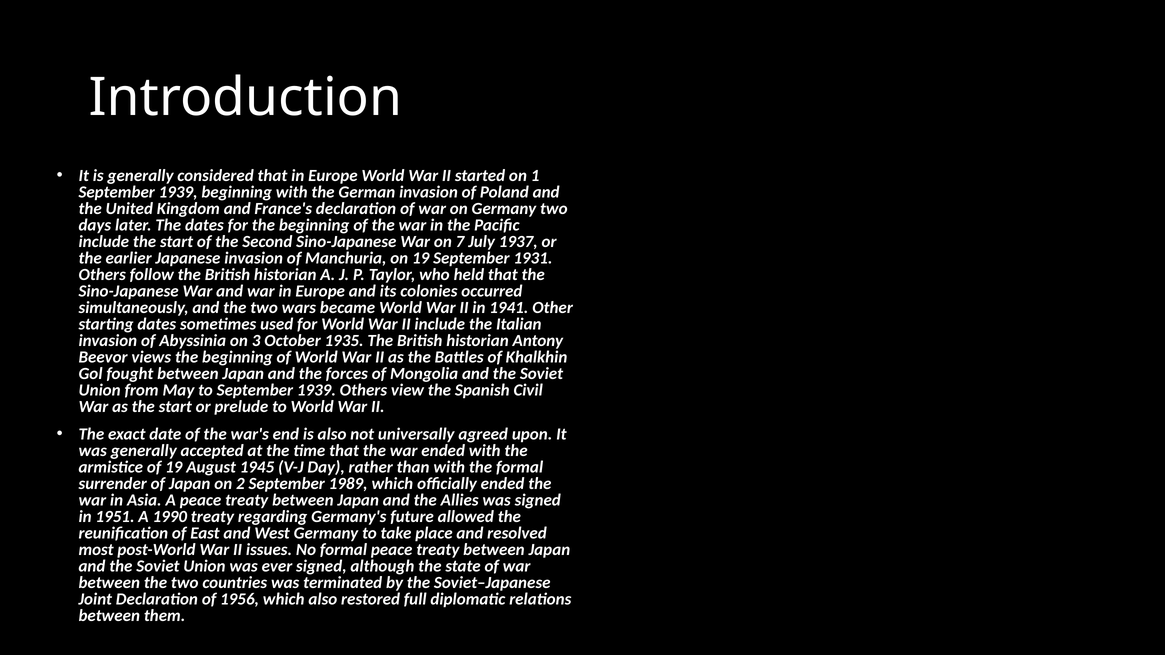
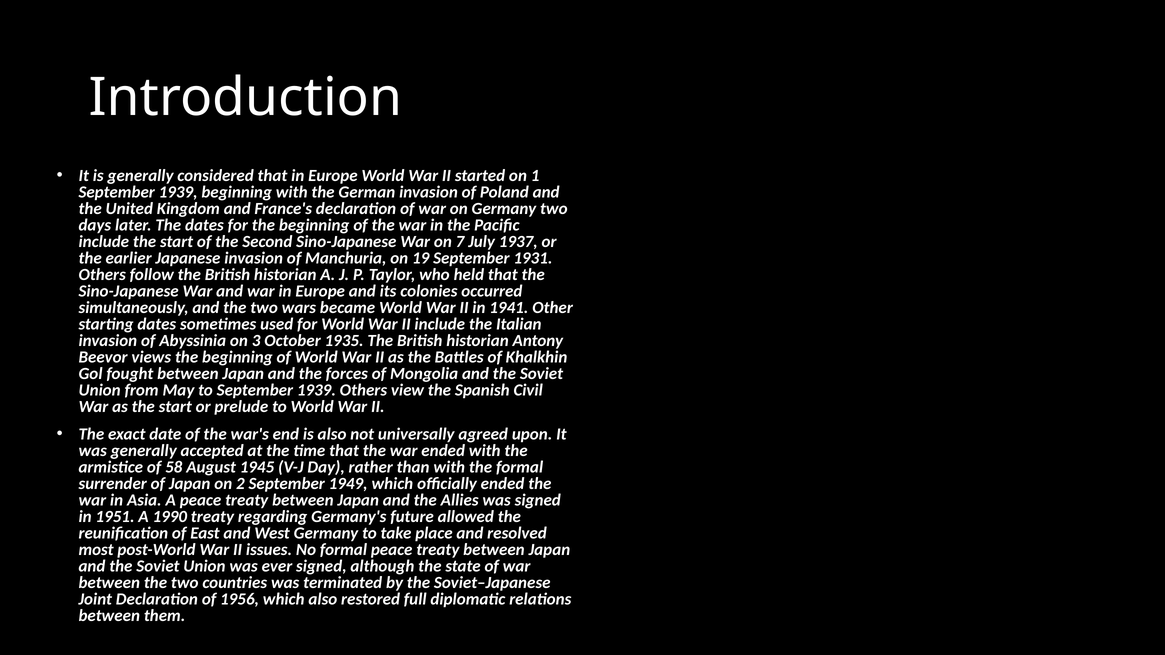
of 19: 19 -> 58
1989: 1989 -> 1949
